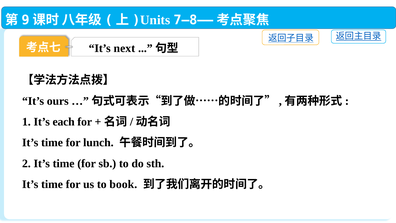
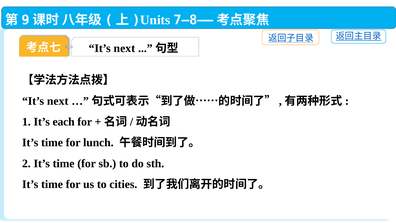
ours at (58, 101): ours -> next
book: book -> cities
